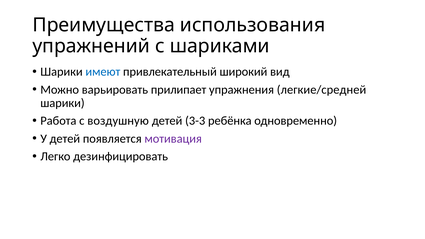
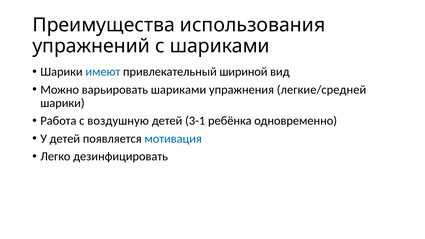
широкий: широкий -> шириной
варьировать прилипает: прилипает -> шариками
3-3: 3-3 -> 3-1
мотивация colour: purple -> blue
